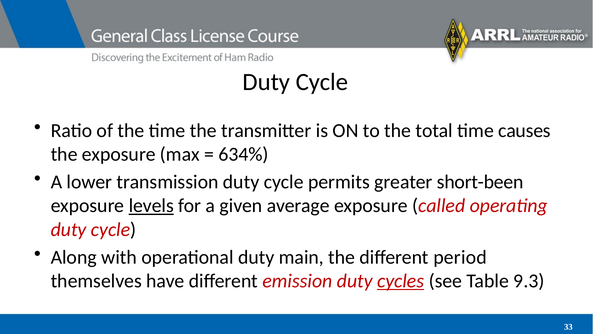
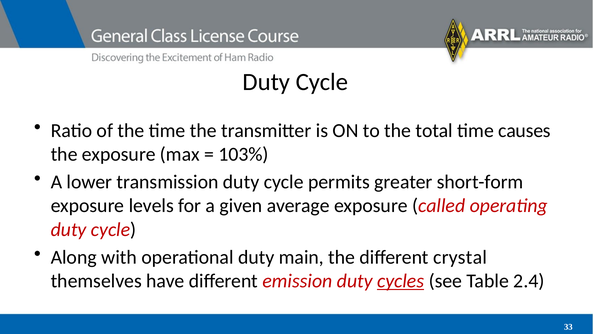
634%: 634% -> 103%
short-been: short-been -> short-form
levels underline: present -> none
period: period -> crystal
9.3: 9.3 -> 2.4
